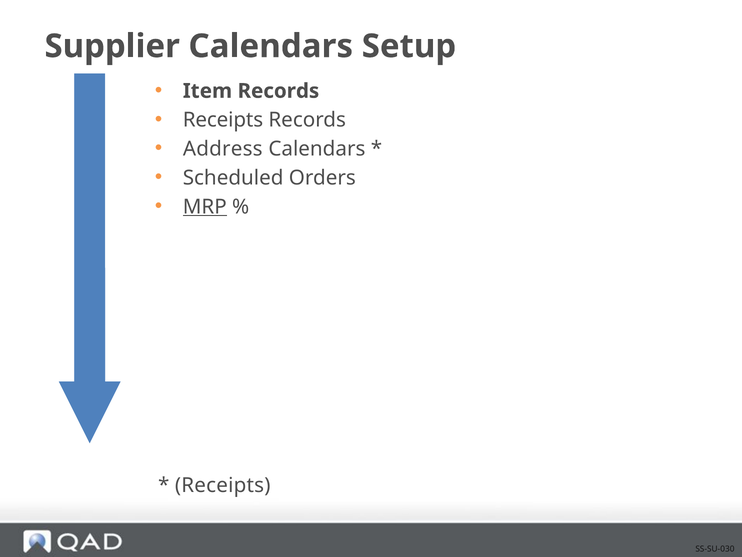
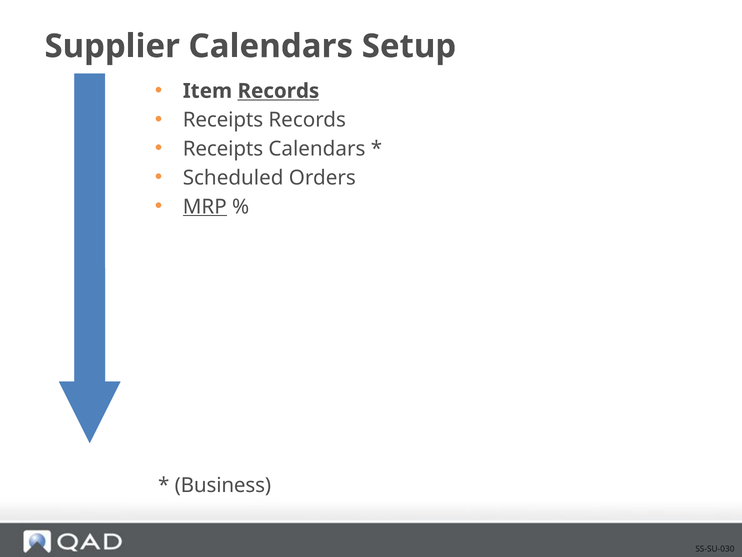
Records at (278, 91) underline: none -> present
Address at (223, 149): Address -> Receipts
Receipts at (223, 485): Receipts -> Business
